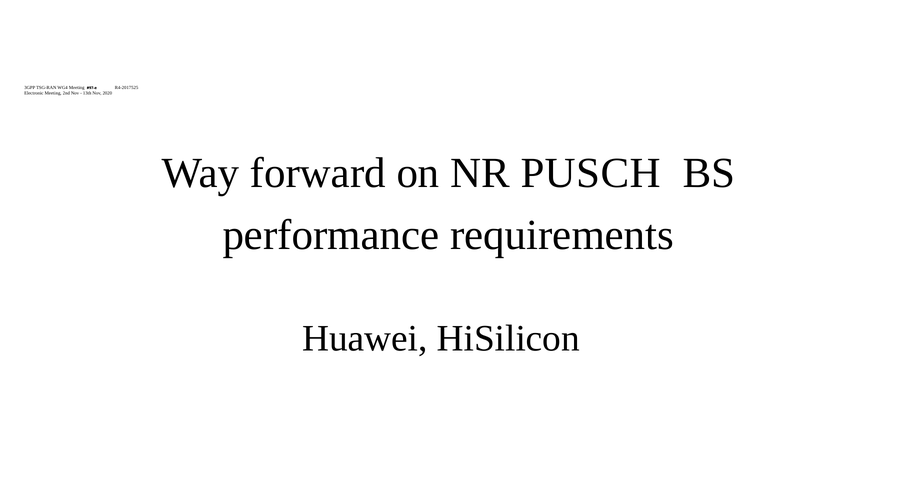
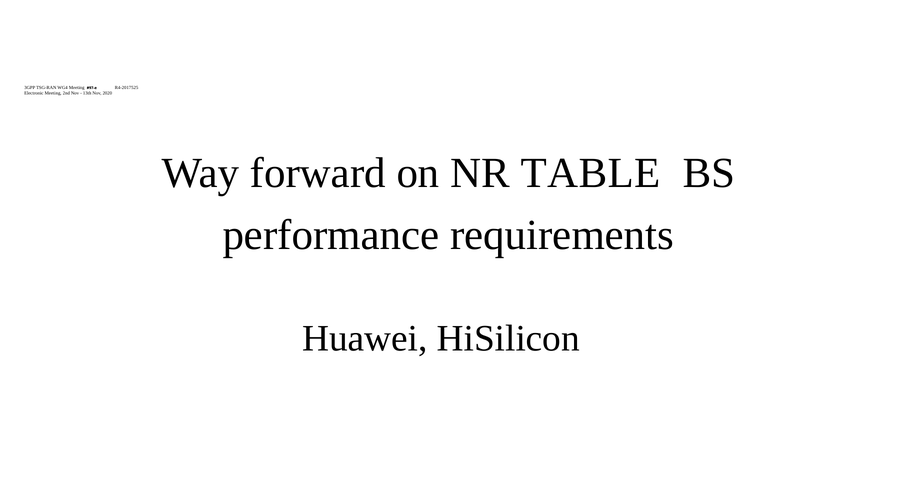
PUSCH: PUSCH -> TABLE
